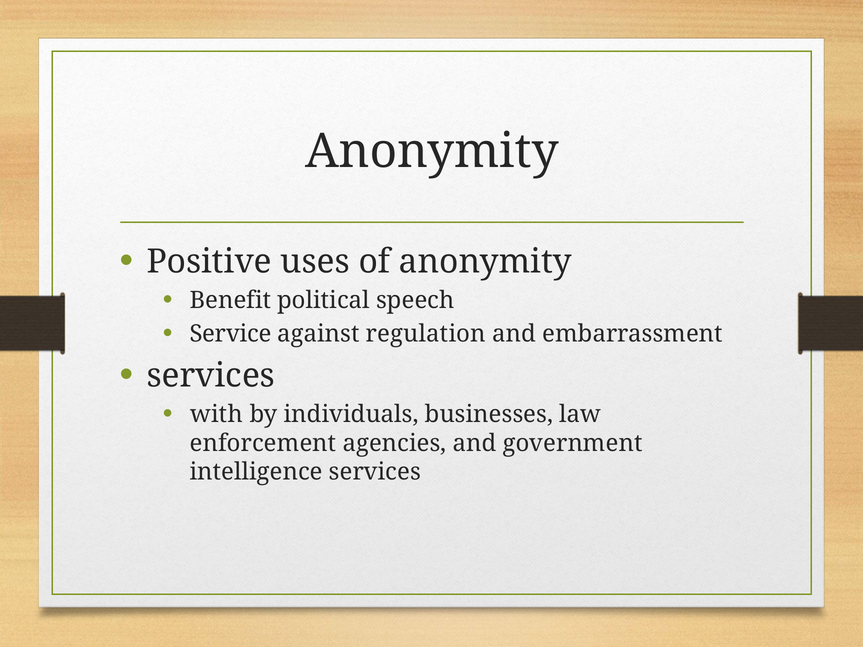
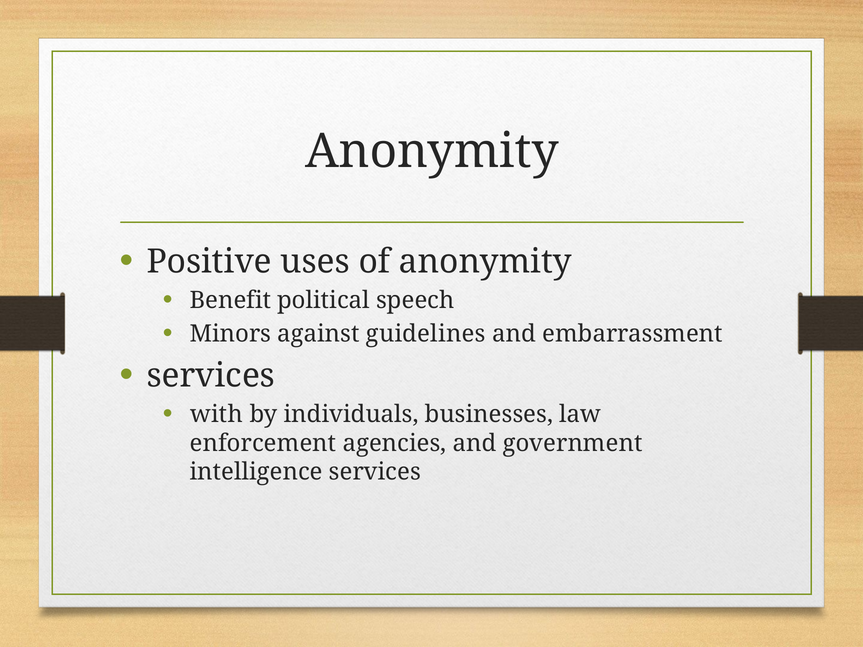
Service: Service -> Minors
regulation: regulation -> guidelines
